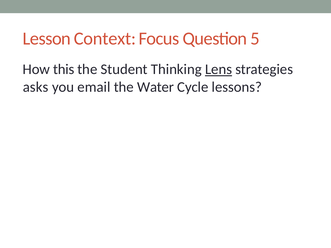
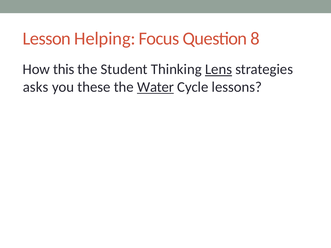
Context: Context -> Helping
5: 5 -> 8
email: email -> these
Water underline: none -> present
